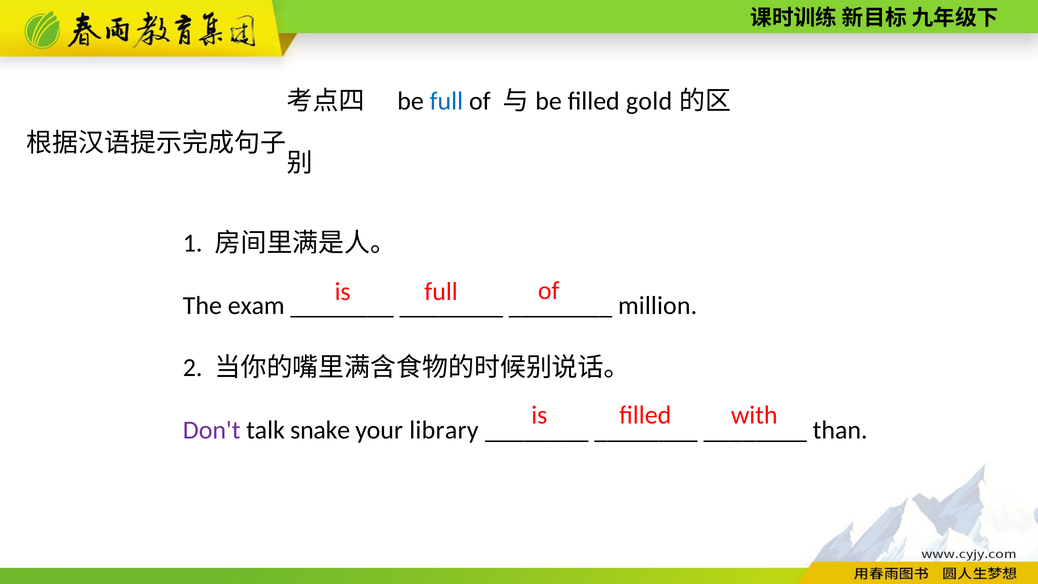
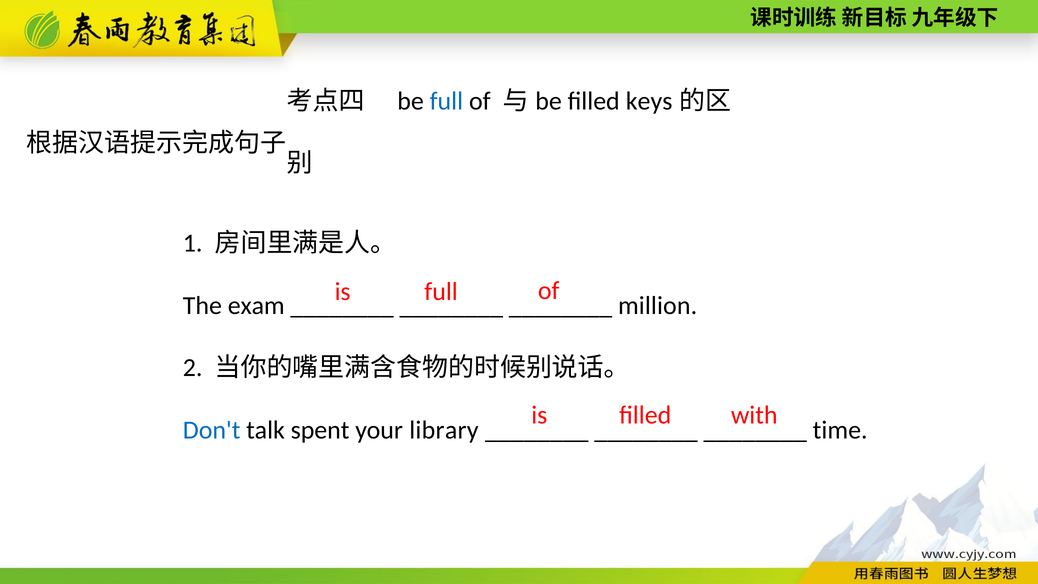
gold: gold -> keys
Don't colour: purple -> blue
snake: snake -> spent
than: than -> time
